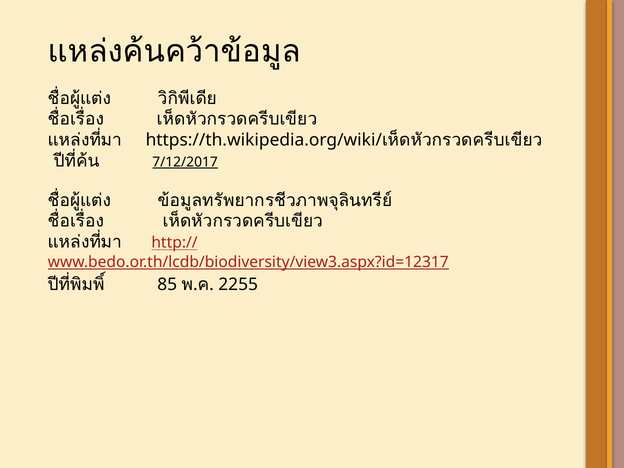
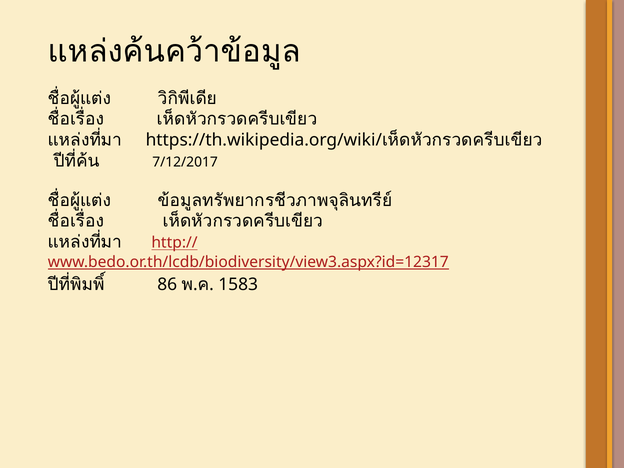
7/12/2017 underline: present -> none
85: 85 -> 86
2255: 2255 -> 1583
